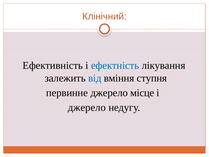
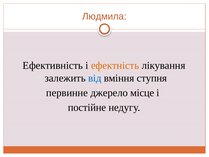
Клінічний: Клінічний -> Людмила
ефектність colour: blue -> orange
джерело at (87, 107): джерело -> постійне
